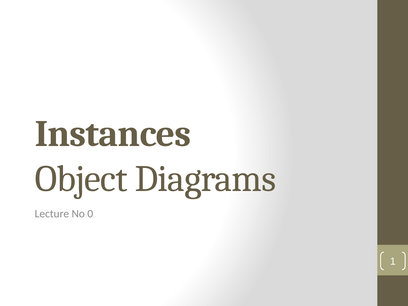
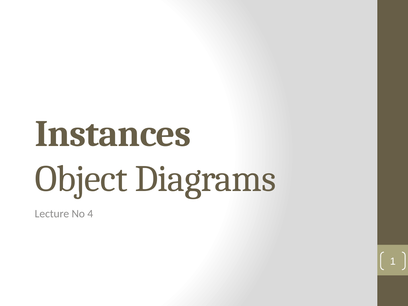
0: 0 -> 4
